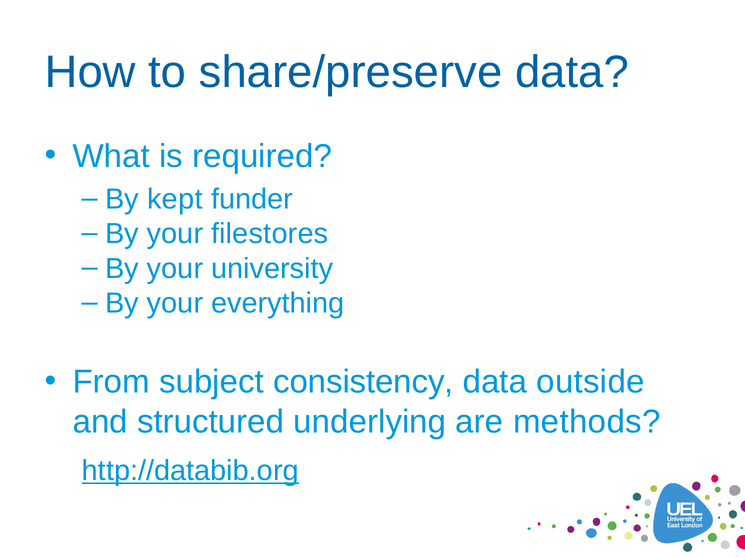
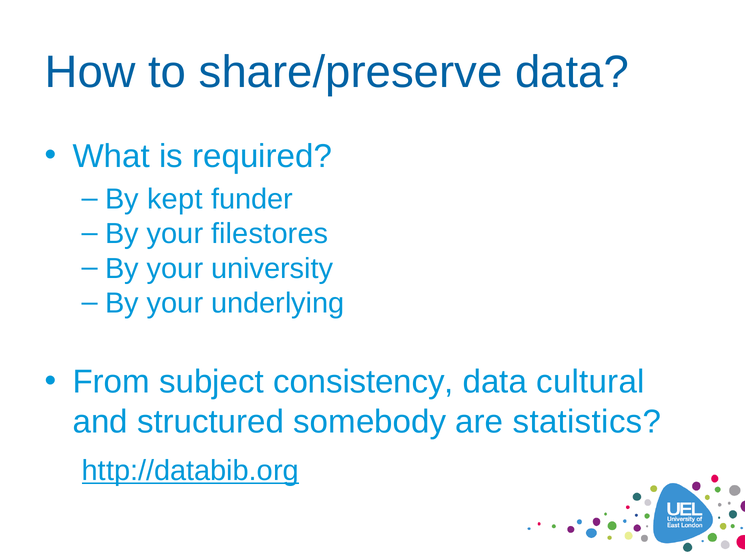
everything: everything -> underlying
outside: outside -> cultural
underlying: underlying -> somebody
methods: methods -> statistics
